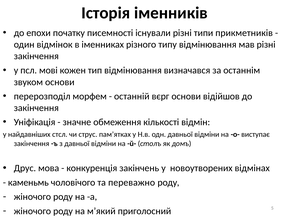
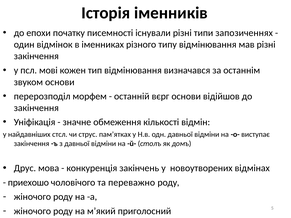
прикметників: прикметників -> запозиченнях
каменьмь: каменьмь -> приехошо
